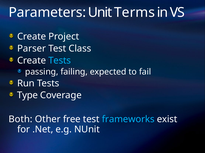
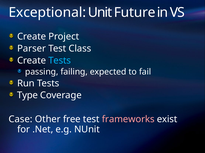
Parameters: Parameters -> Exceptional
Terms: Terms -> Future
Both: Both -> Case
frameworks colour: light blue -> pink
